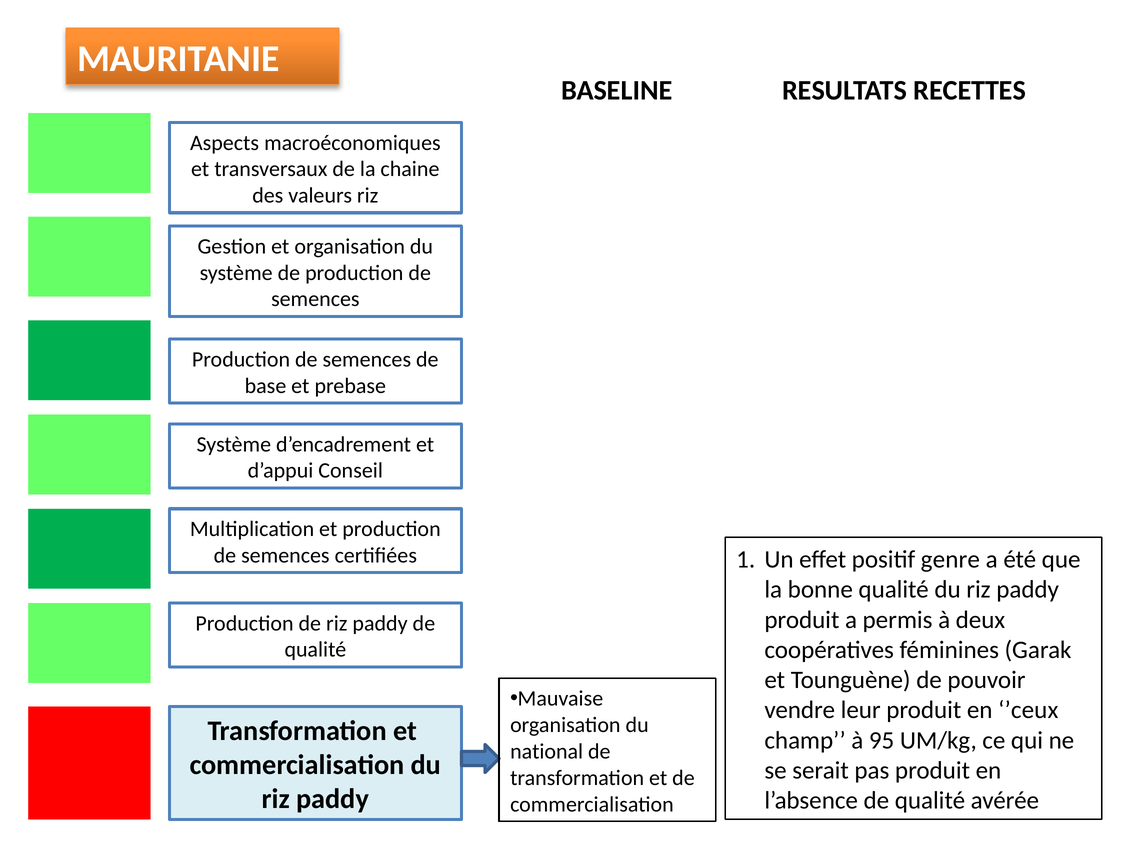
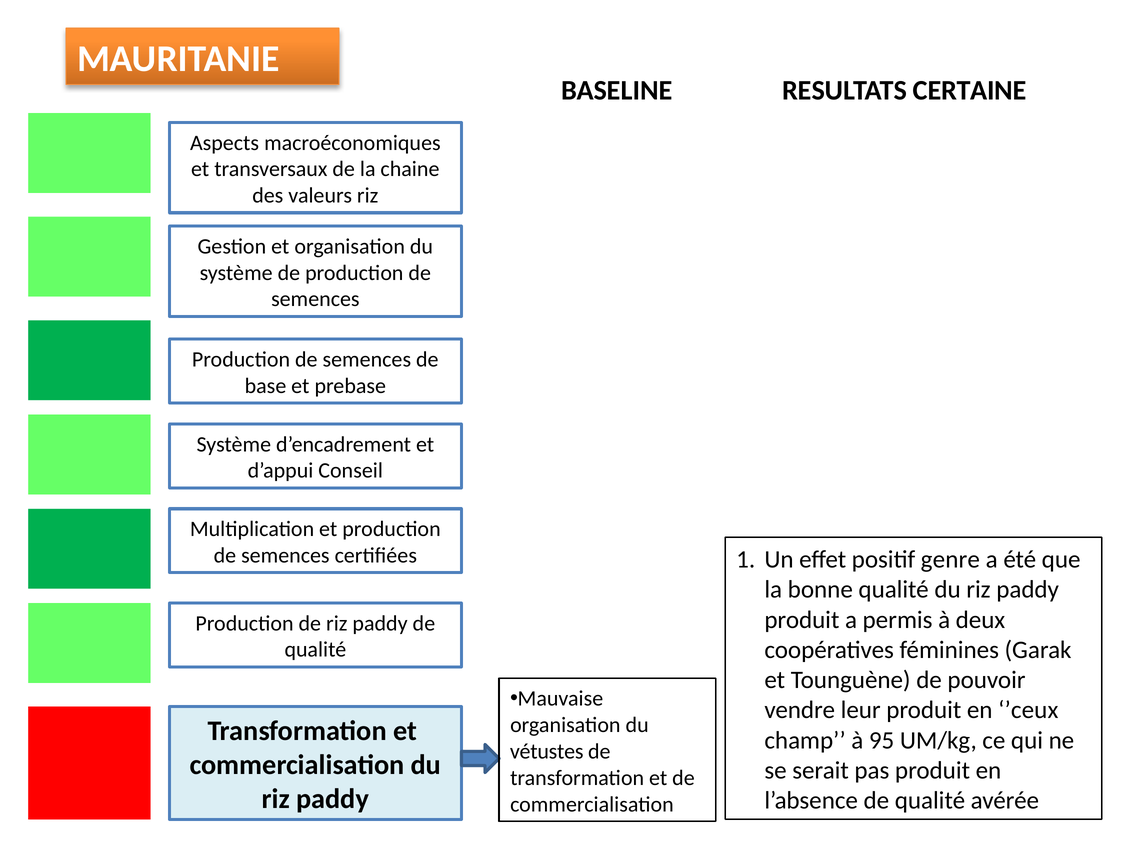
RECETTES: RECETTES -> CERTAINE
national: national -> vétustes
